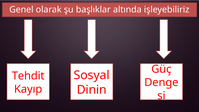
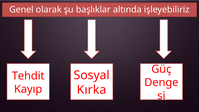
Dinin: Dinin -> Kırka
